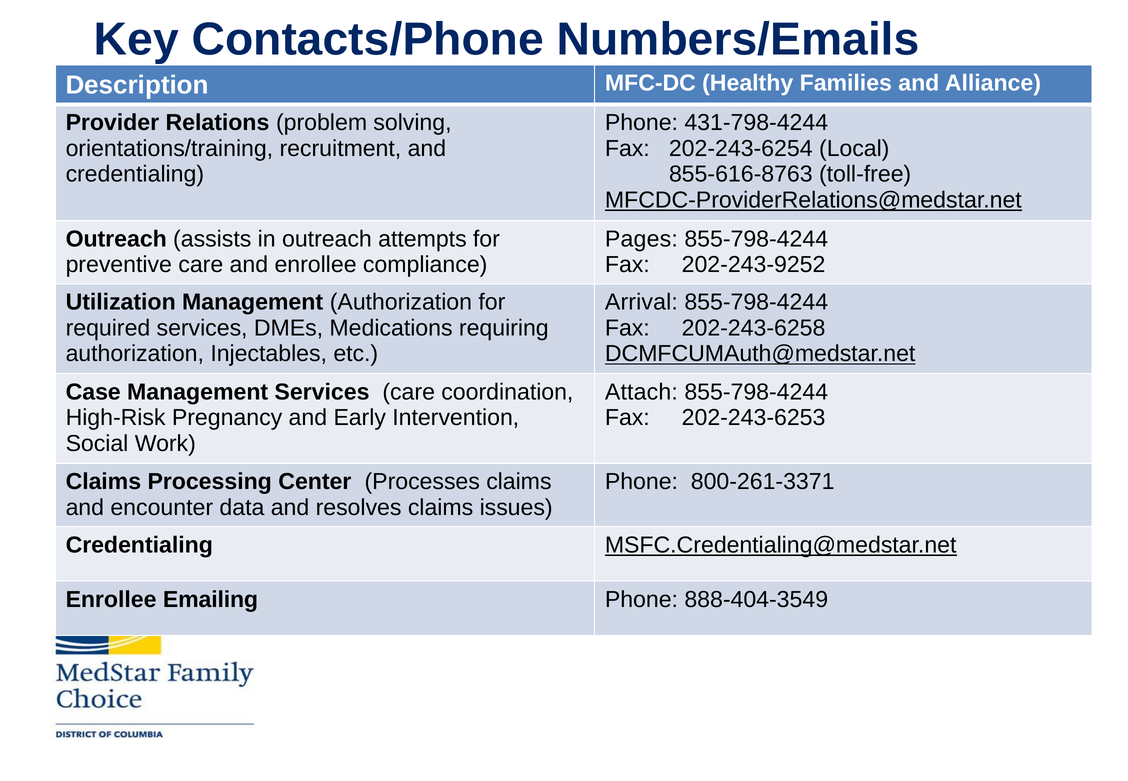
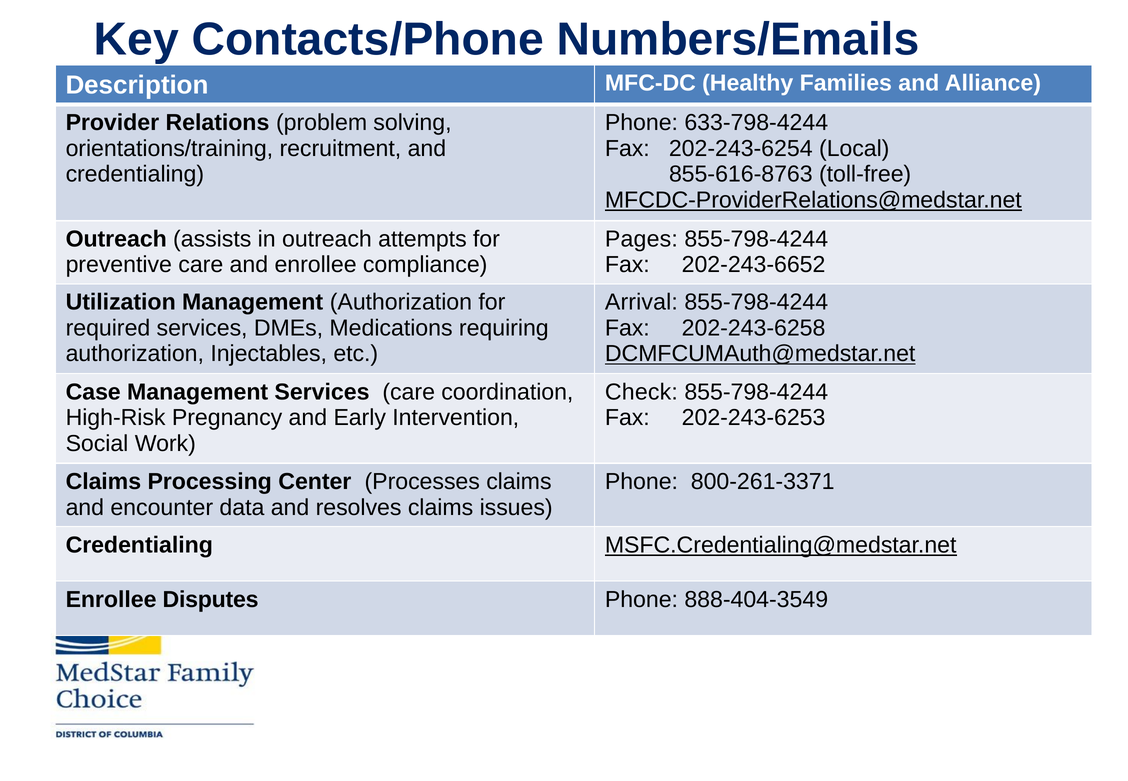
431-798-4244: 431-798-4244 -> 633-798-4244
202-243-9252: 202-243-9252 -> 202-243-6652
Attach: Attach -> Check
Emailing: Emailing -> Disputes
